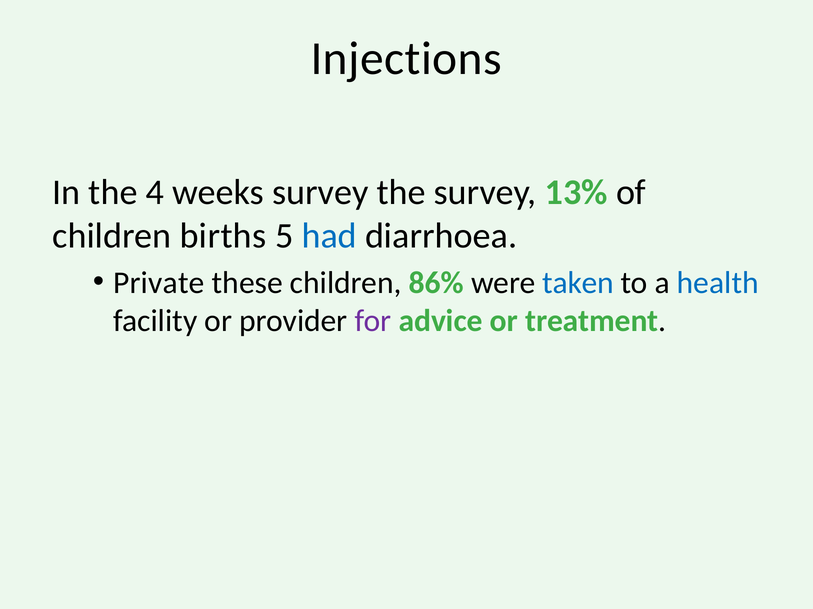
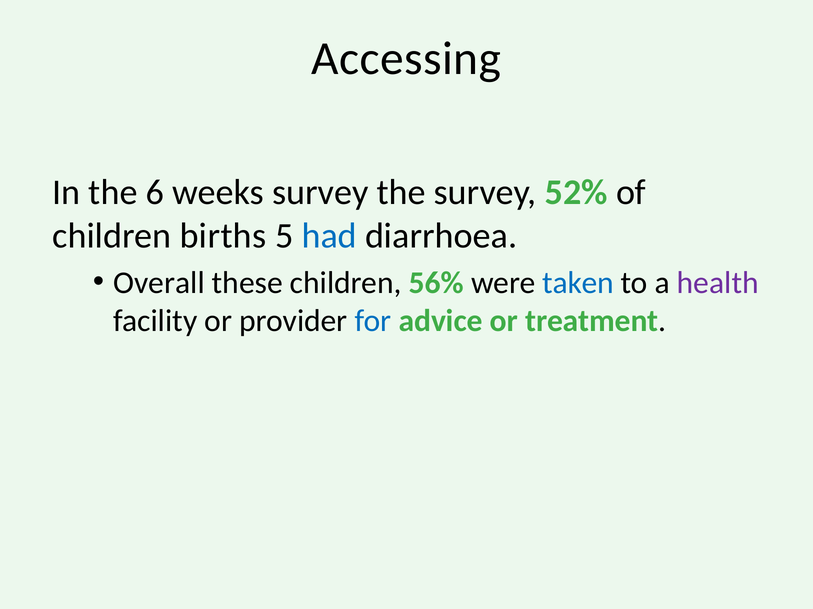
Injections: Injections -> Accessing
4: 4 -> 6
13%: 13% -> 52%
Private: Private -> Overall
86%: 86% -> 56%
health colour: blue -> purple
for colour: purple -> blue
